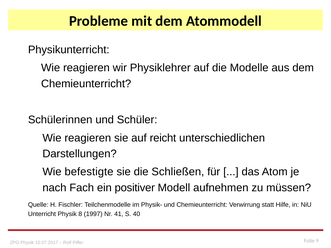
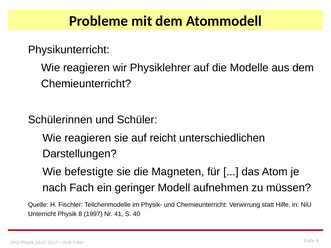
Schließen: Schließen -> Magneten
positiver: positiver -> geringer
